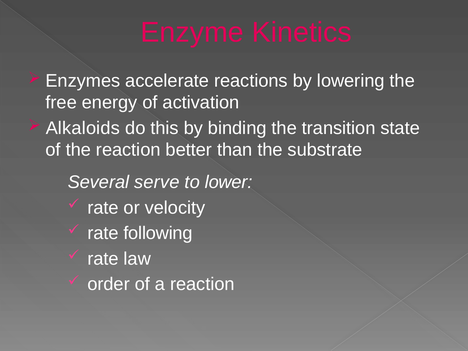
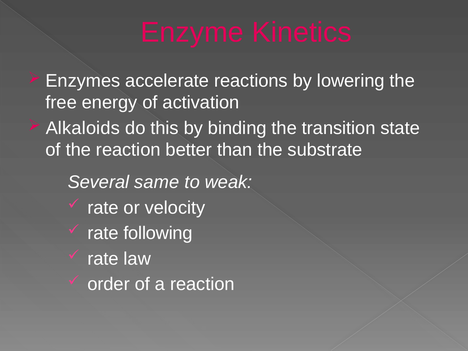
serve: serve -> same
lower: lower -> weak
